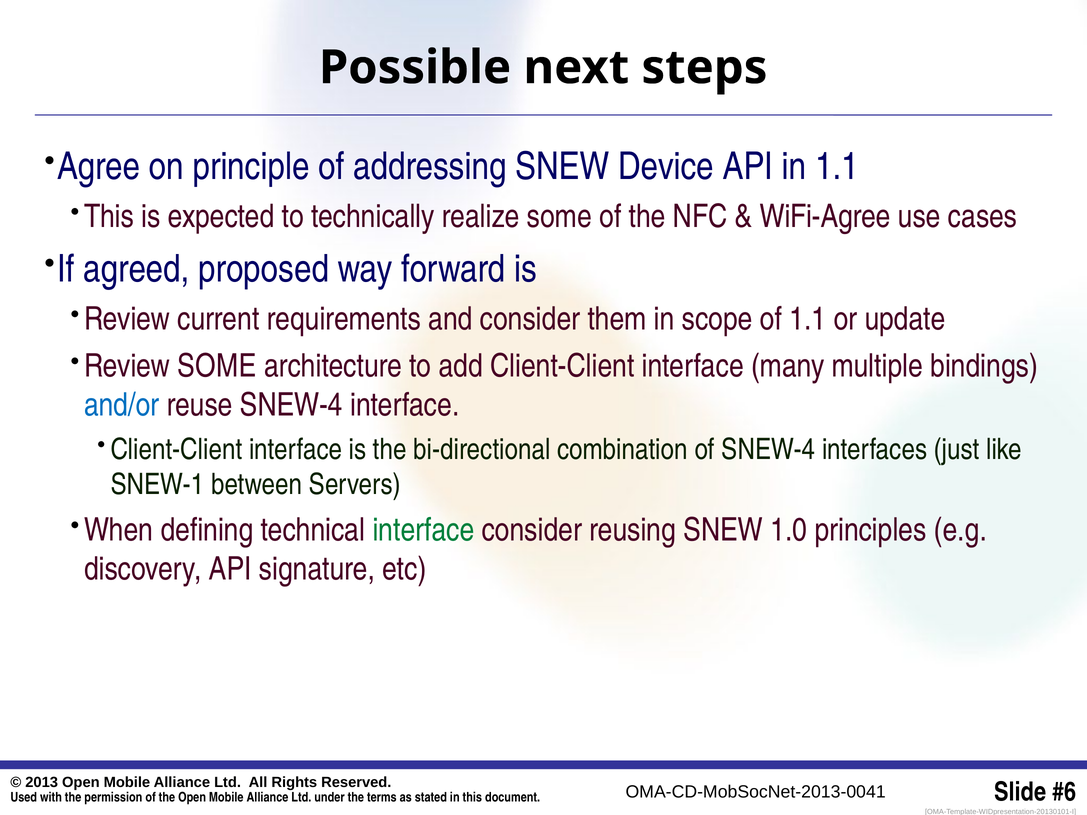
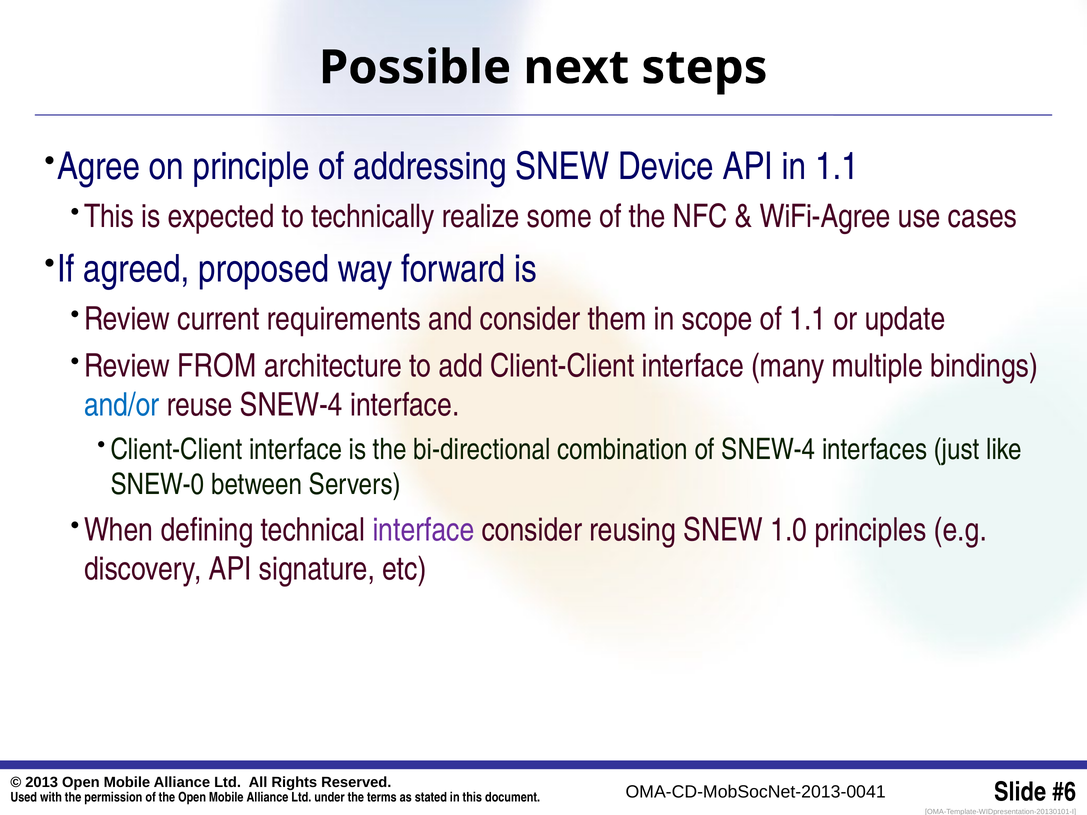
Review SOME: SOME -> FROM
SNEW-1: SNEW-1 -> SNEW-0
interface at (423, 530) colour: green -> purple
